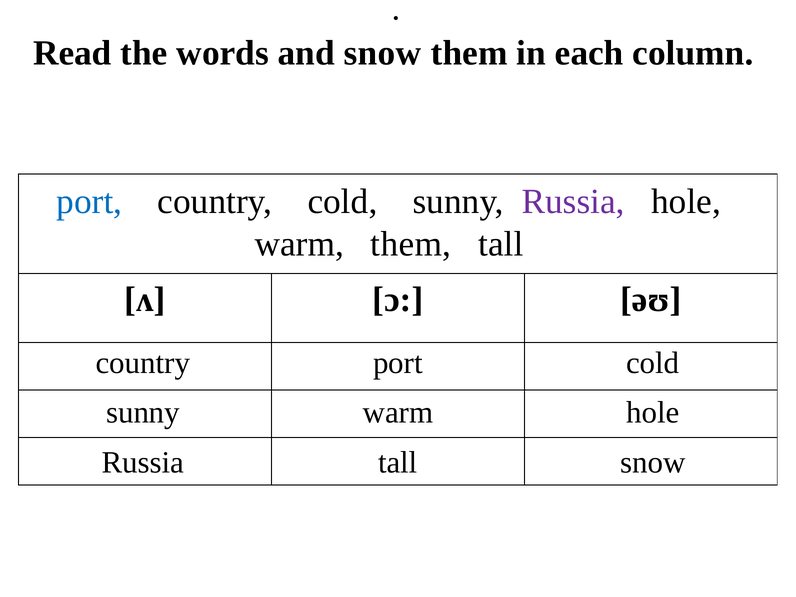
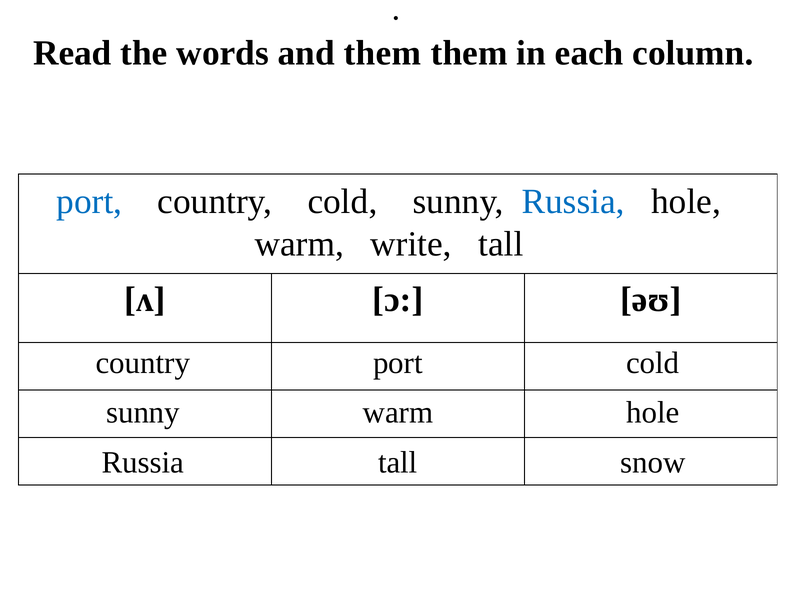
and snow: snow -> them
Russia at (573, 202) colour: purple -> blue
warm them: them -> write
